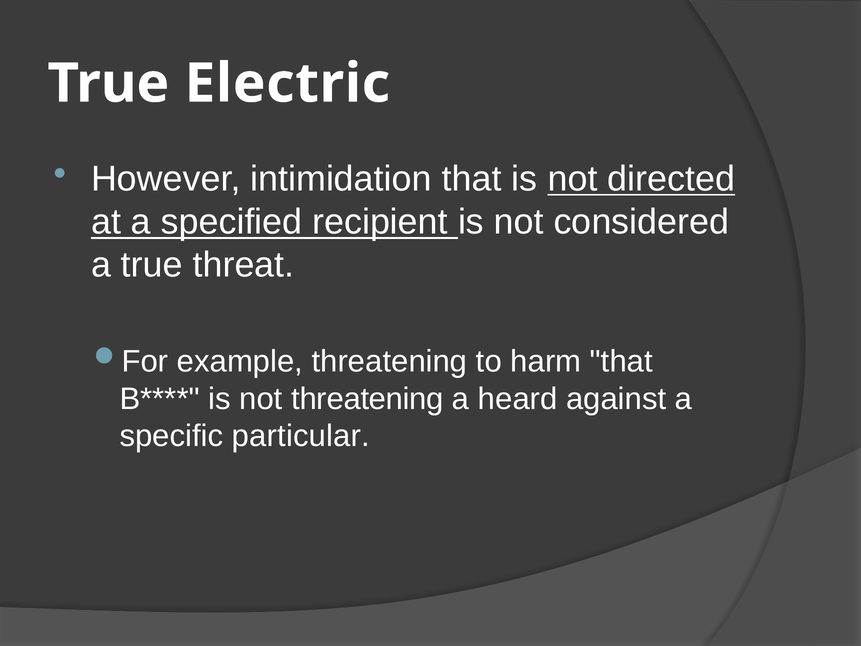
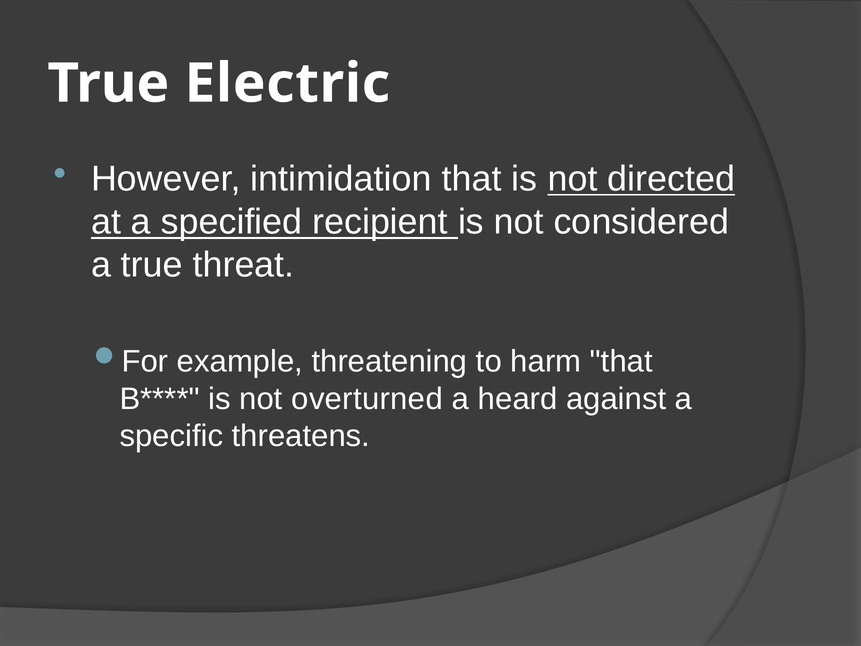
not threatening: threatening -> overturned
particular: particular -> threatens
